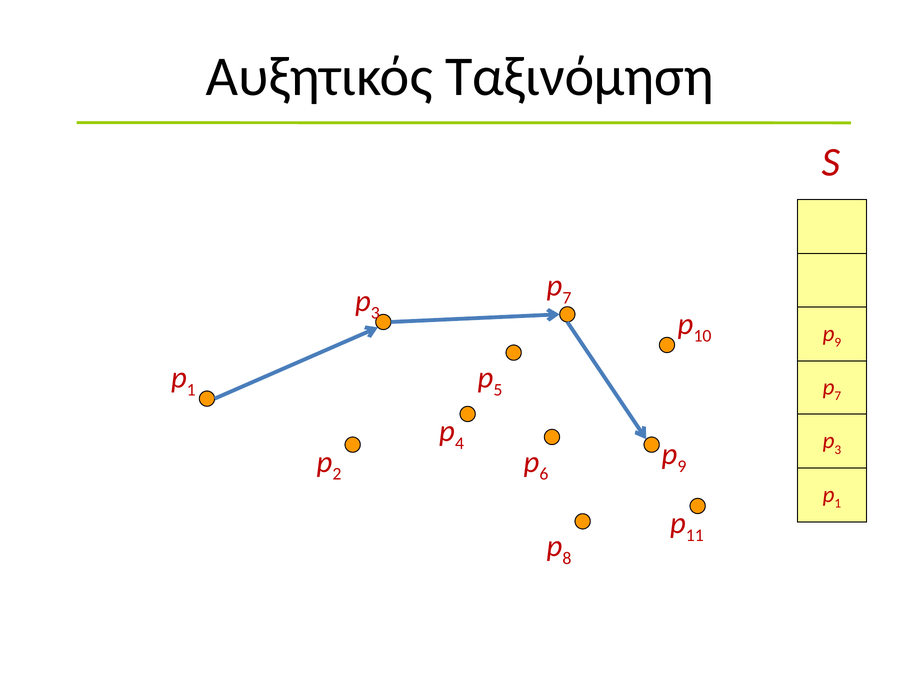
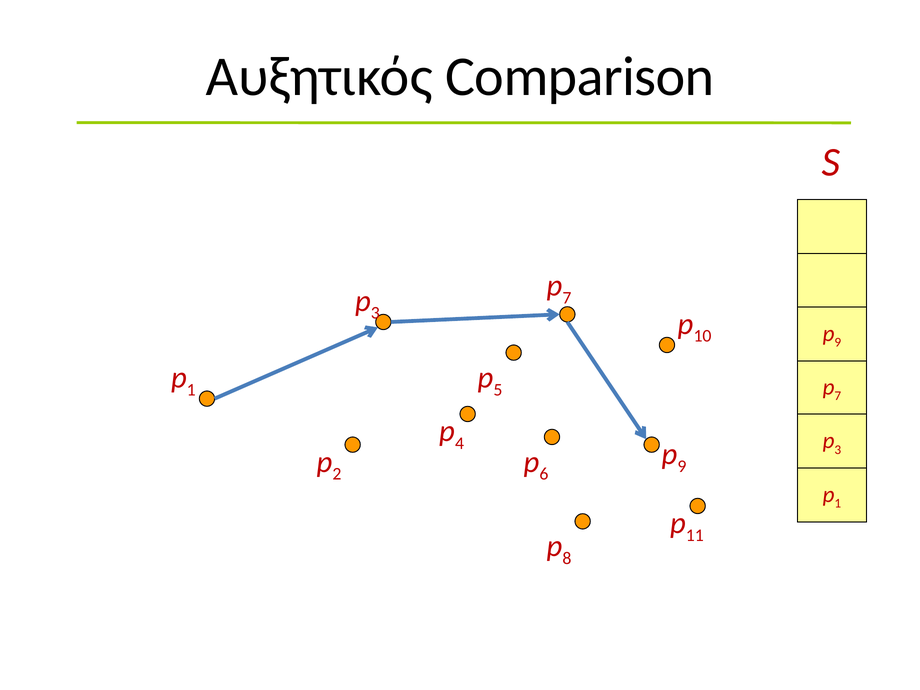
Ταξινόμηση: Ταξινόμηση -> Comparison
